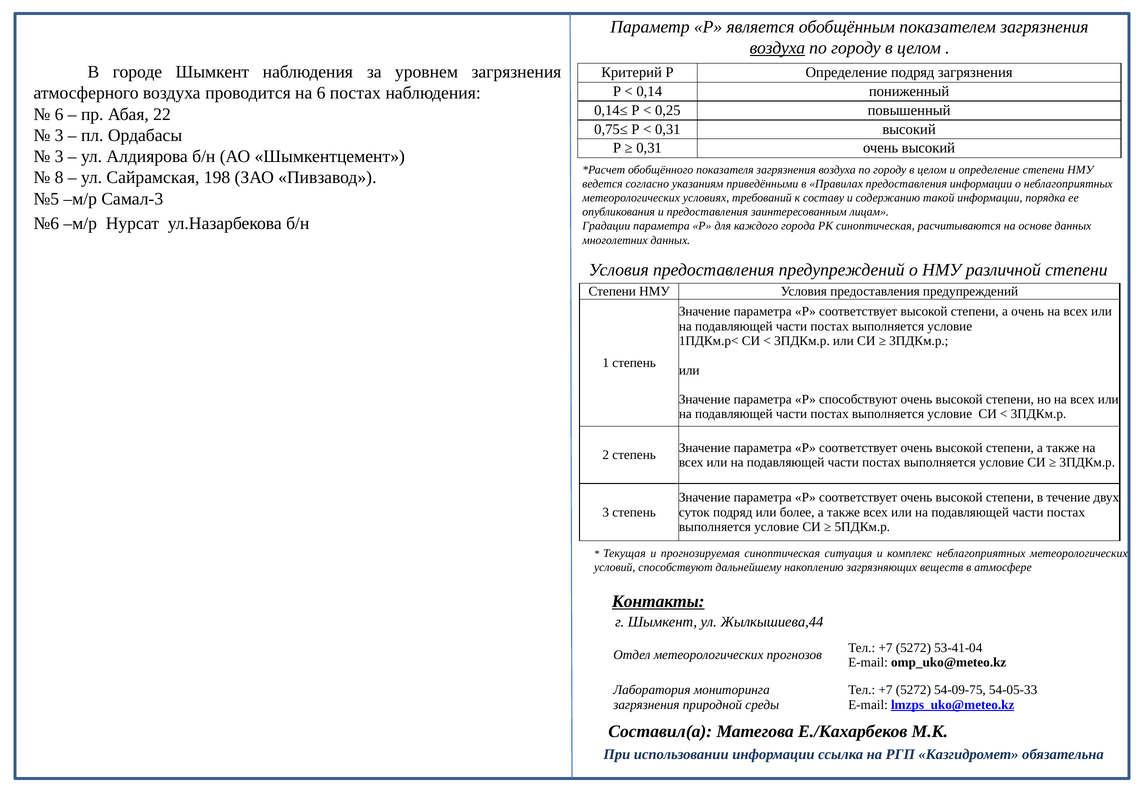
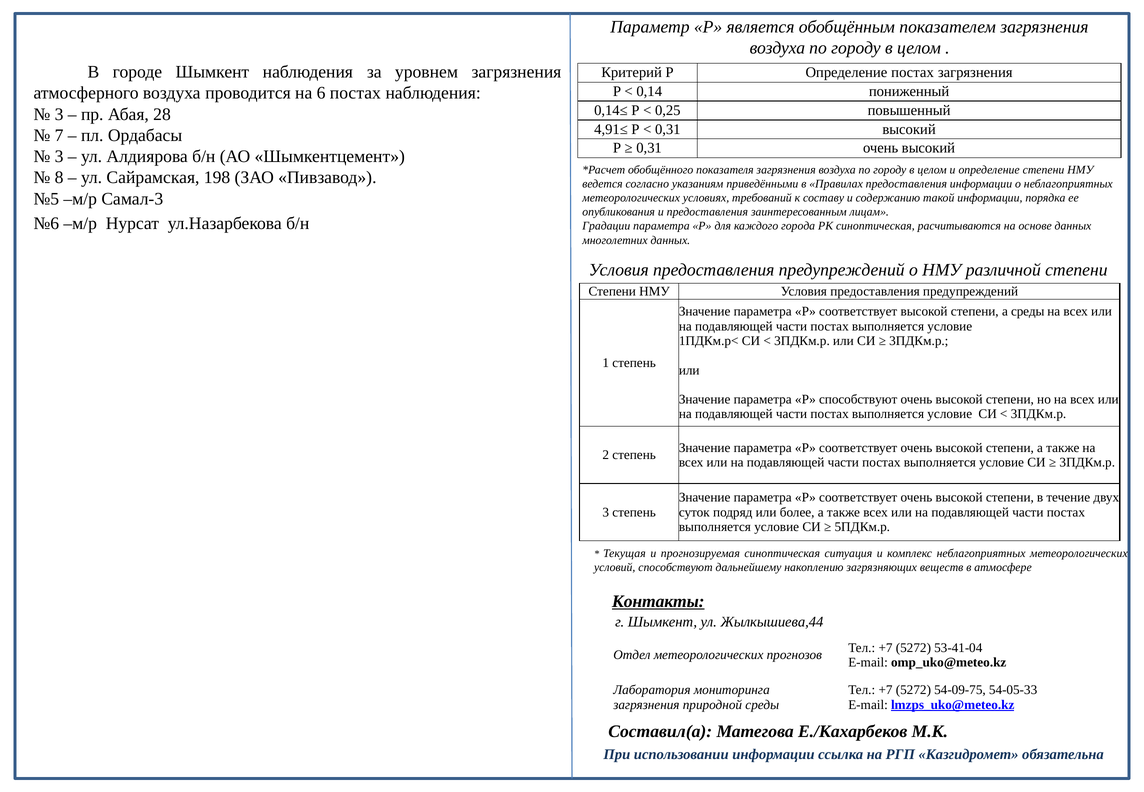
воздуха at (777, 48) underline: present -> none
Определение подряд: подряд -> постах
6 at (59, 114): 6 -> 3
22: 22 -> 28
0,75≤: 0,75≤ -> 4,91≤
3 at (59, 135): 3 -> 7
а очень: очень -> среды
